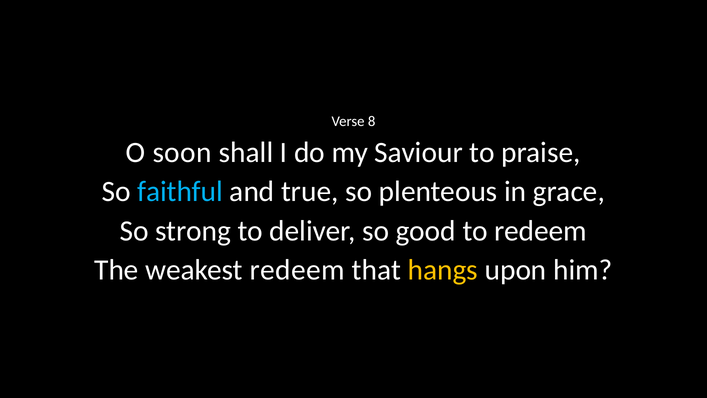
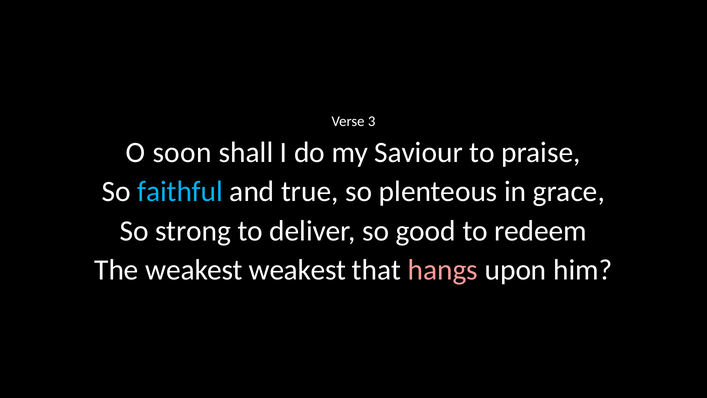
8: 8 -> 3
weakest redeem: redeem -> weakest
hangs colour: yellow -> pink
